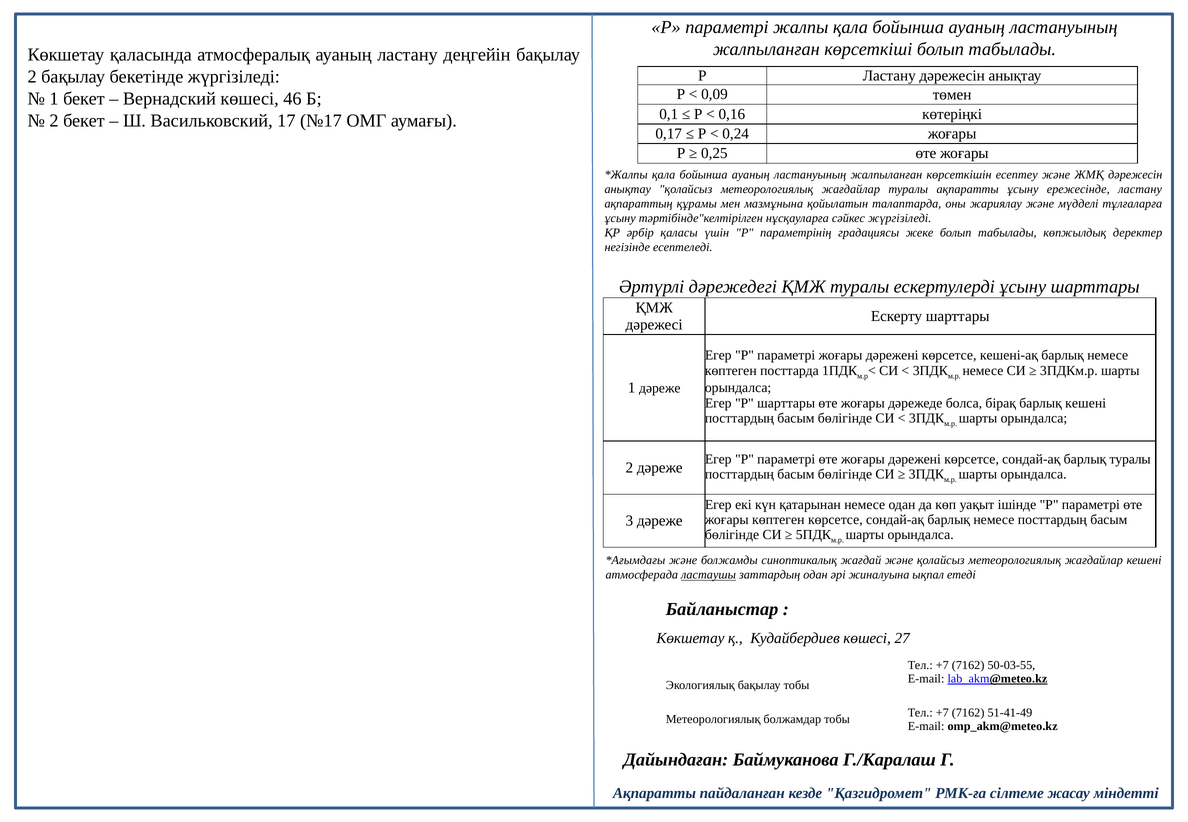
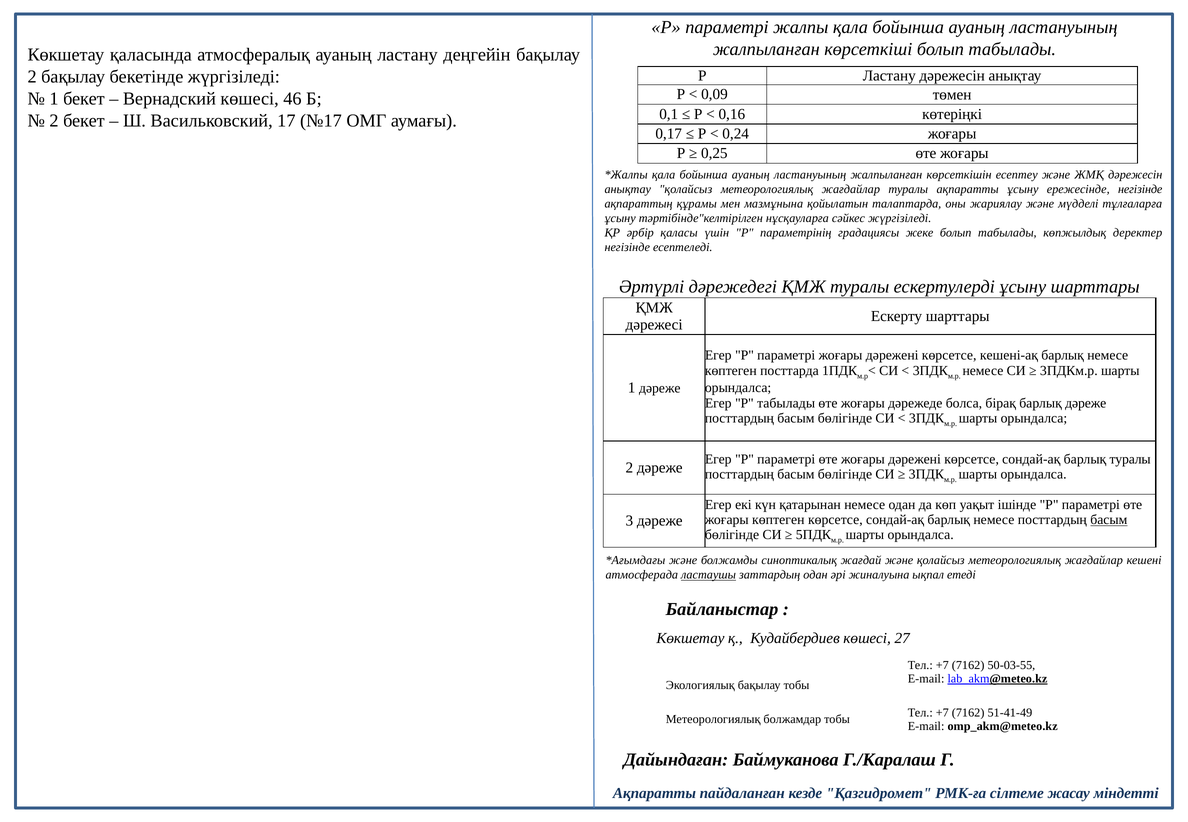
ережесінде ластану: ластану -> негізінде
P шарттары: шарттары -> табылады
барлық кешені: кешені -> дәреже
басым at (1109, 520) underline: none -> present
